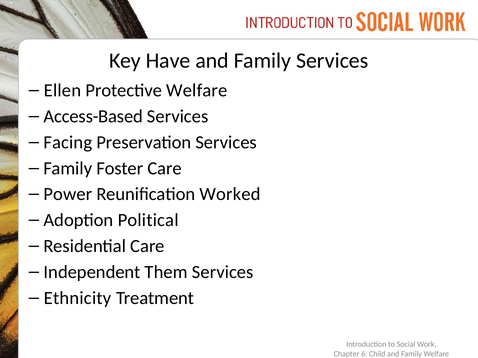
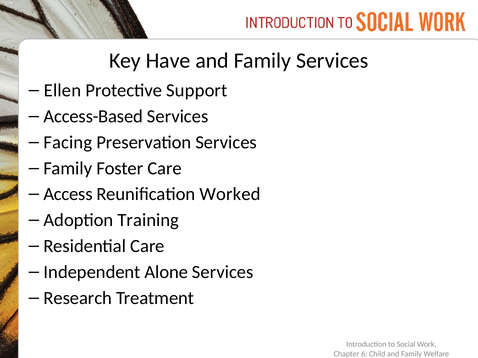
Protective Welfare: Welfare -> Support
Power: Power -> Access
Political: Political -> Training
Them: Them -> Alone
Ethnicity: Ethnicity -> Research
